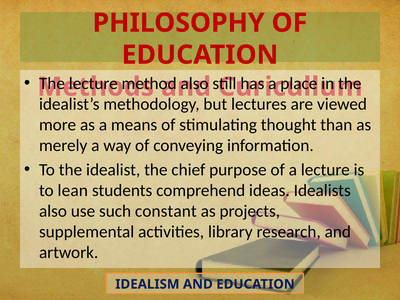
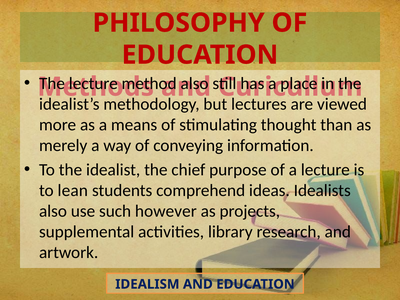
constant: constant -> however
